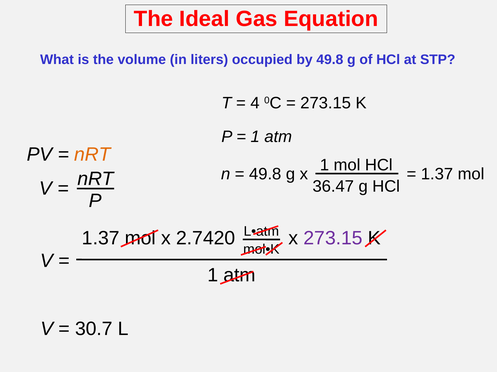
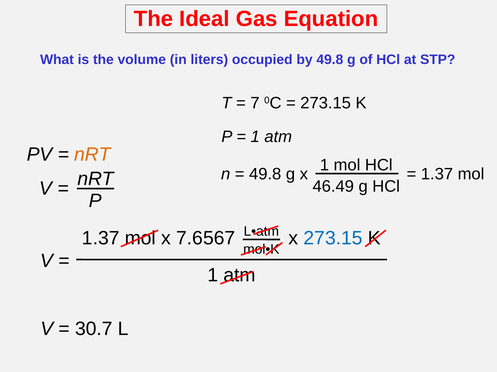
4: 4 -> 7
36.47: 36.47 -> 46.49
2.7420: 2.7420 -> 7.6567
273.15 at (333, 239) colour: purple -> blue
